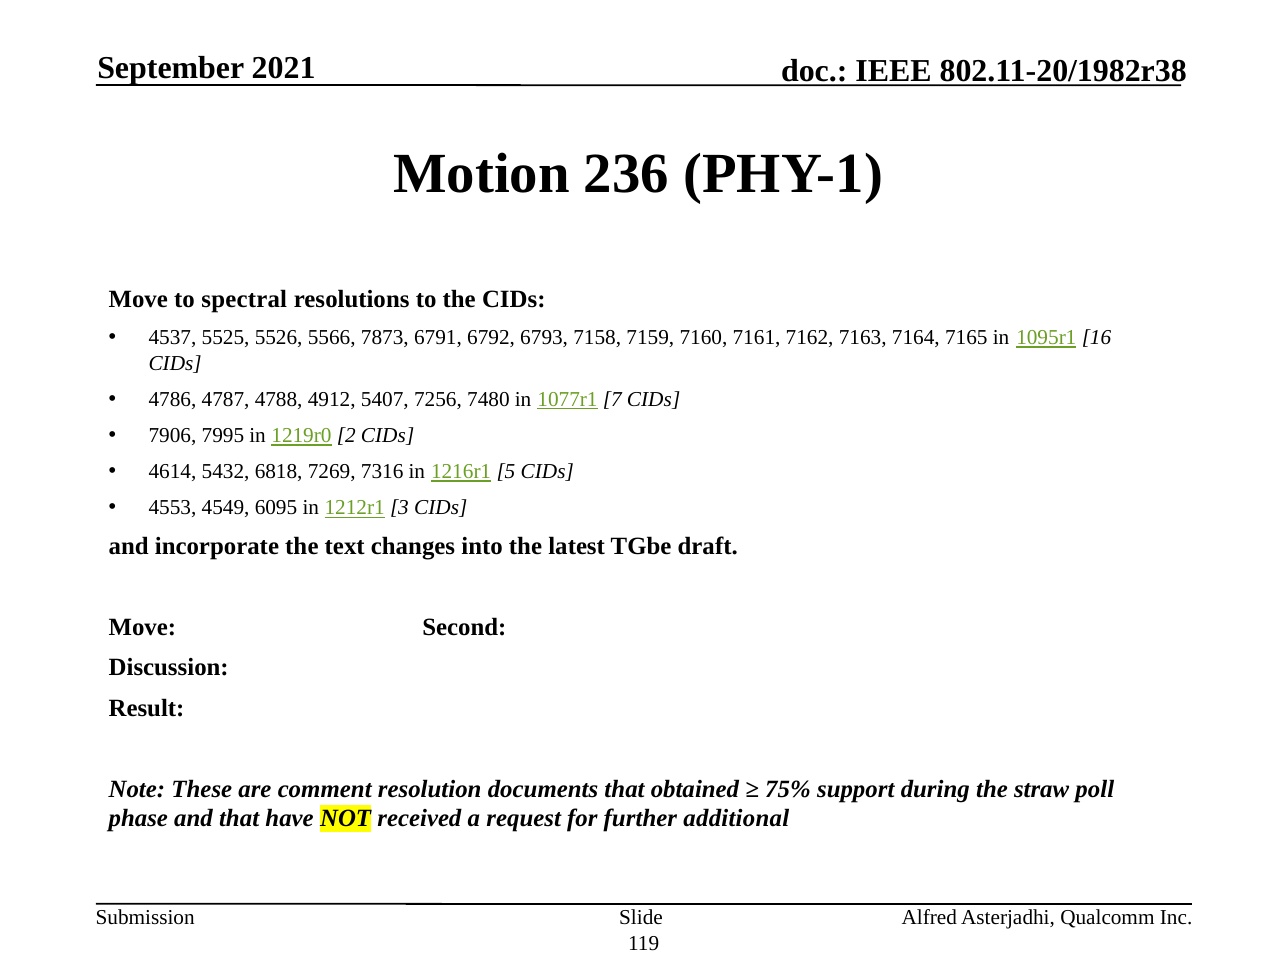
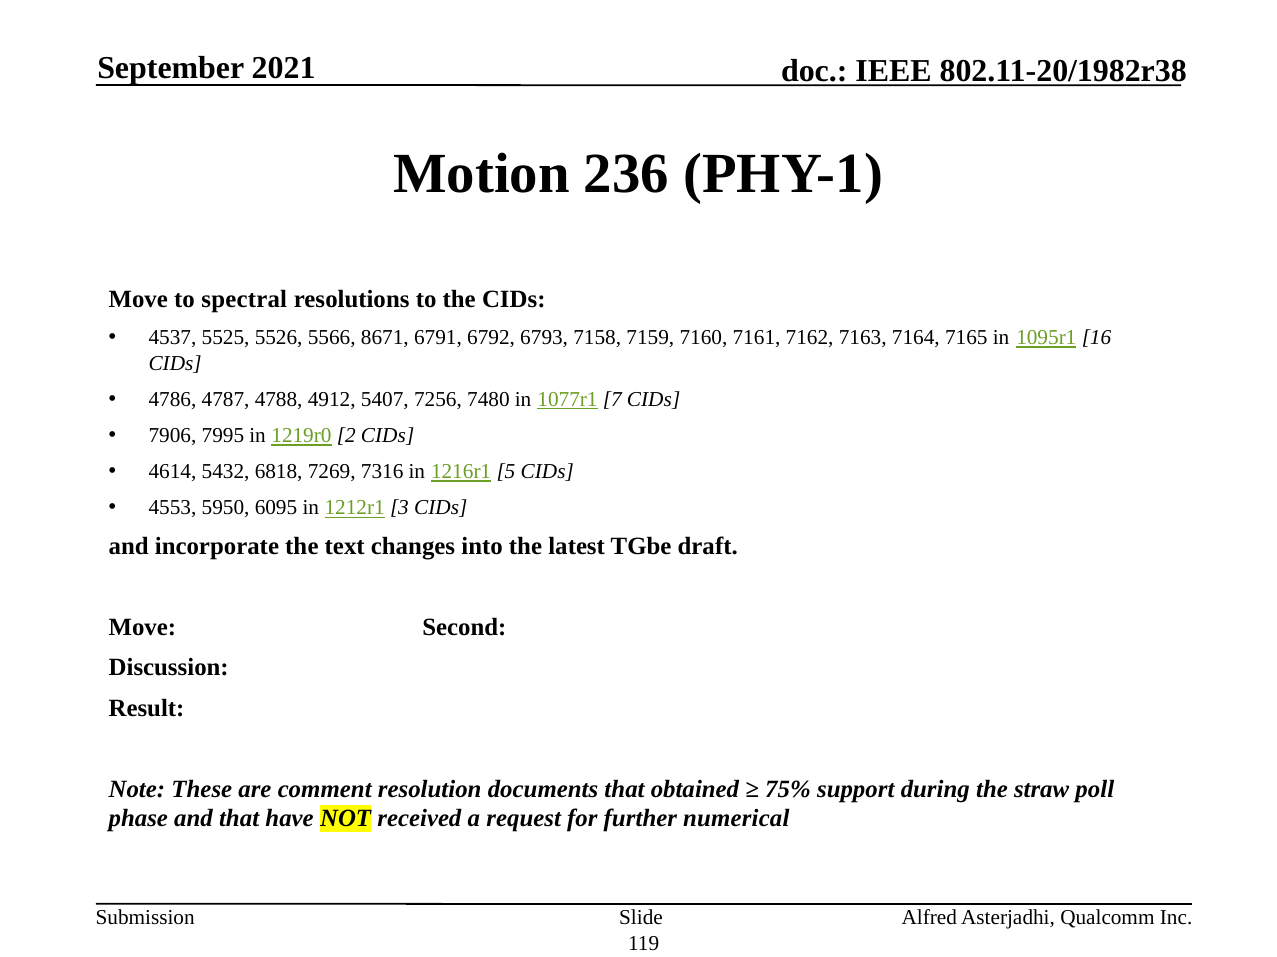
7873: 7873 -> 8671
4549: 4549 -> 5950
additional: additional -> numerical
